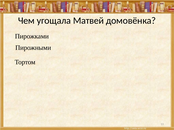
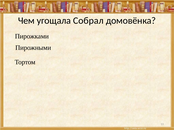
Матвей: Матвей -> Собрал
